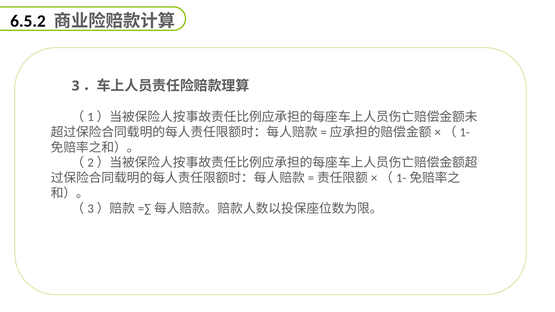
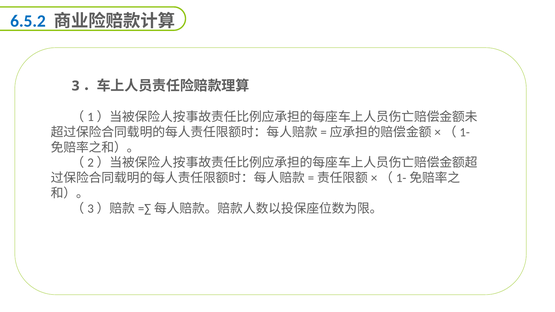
6.5.2 colour: black -> blue
